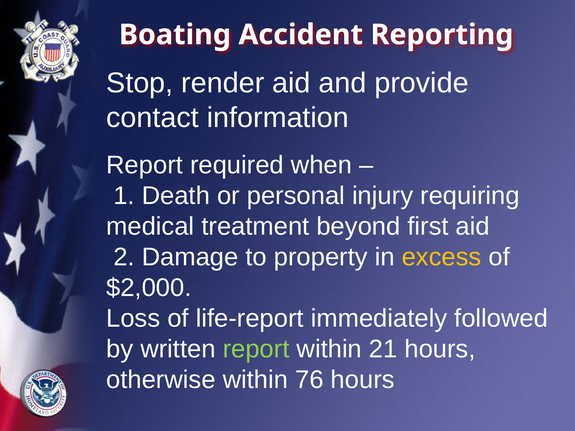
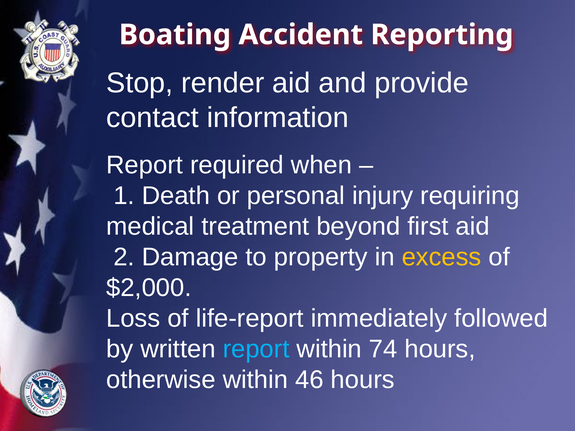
report at (256, 349) colour: light green -> light blue
21: 21 -> 74
76: 76 -> 46
